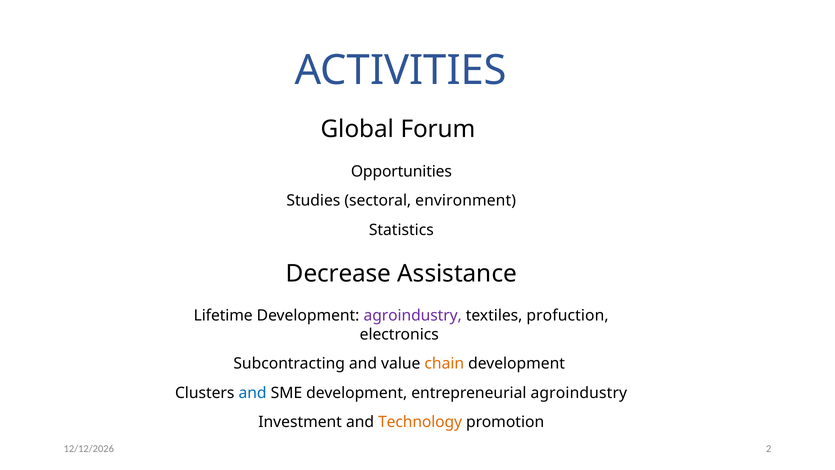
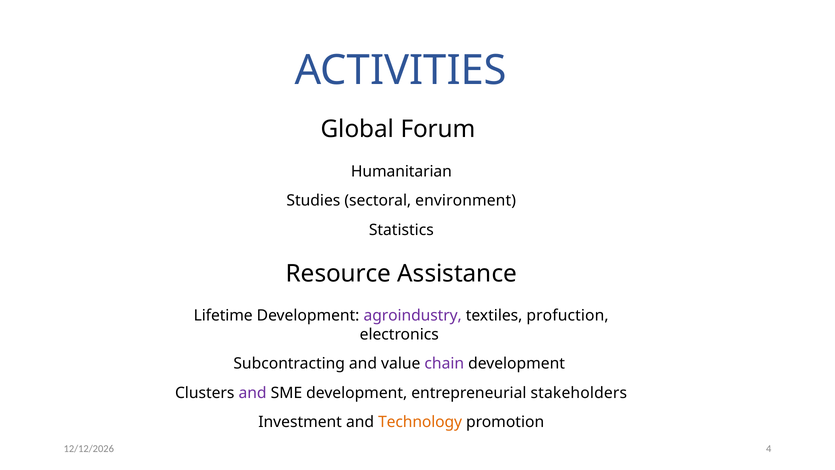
Opportunities: Opportunities -> Humanitarian
Decrease: Decrease -> Resource
chain colour: orange -> purple
and at (253, 393) colour: blue -> purple
entrepreneurial agroindustry: agroindustry -> stakeholders
2: 2 -> 4
